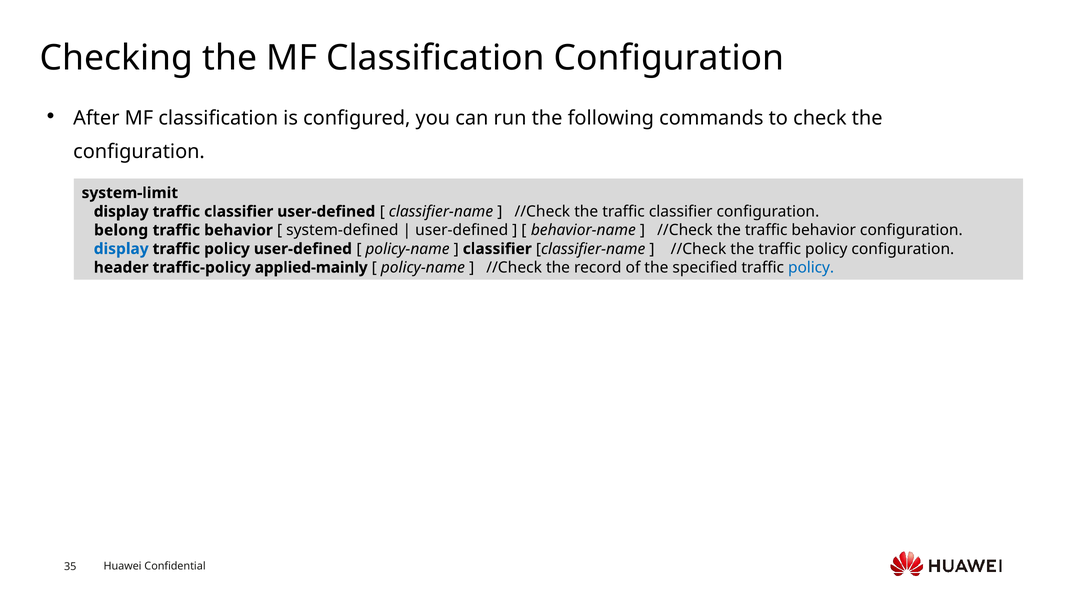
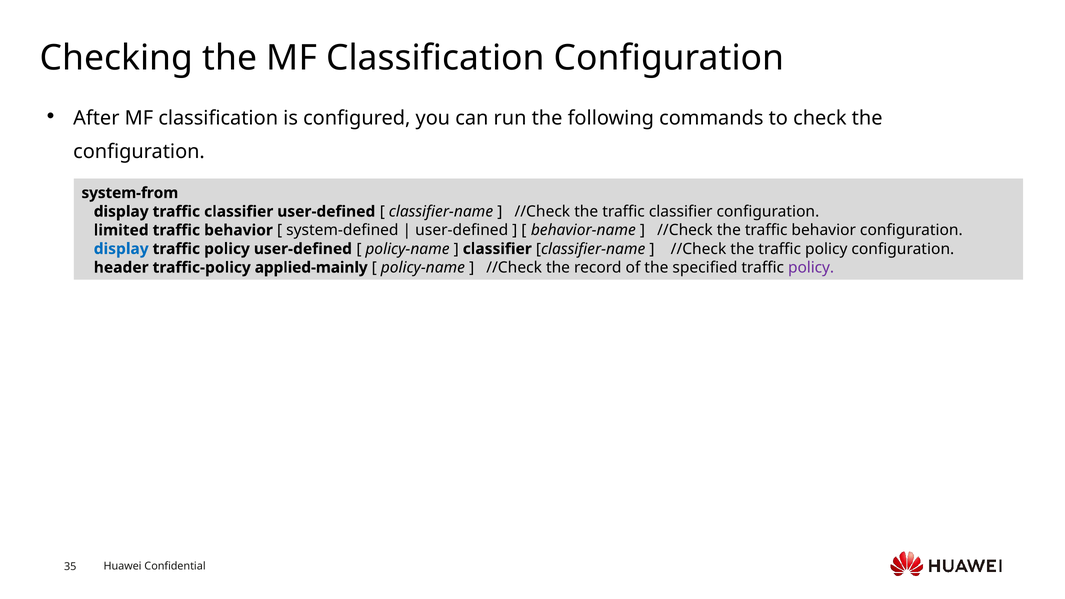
system-limit: system-limit -> system-from
belong: belong -> limited
policy at (811, 268) colour: blue -> purple
